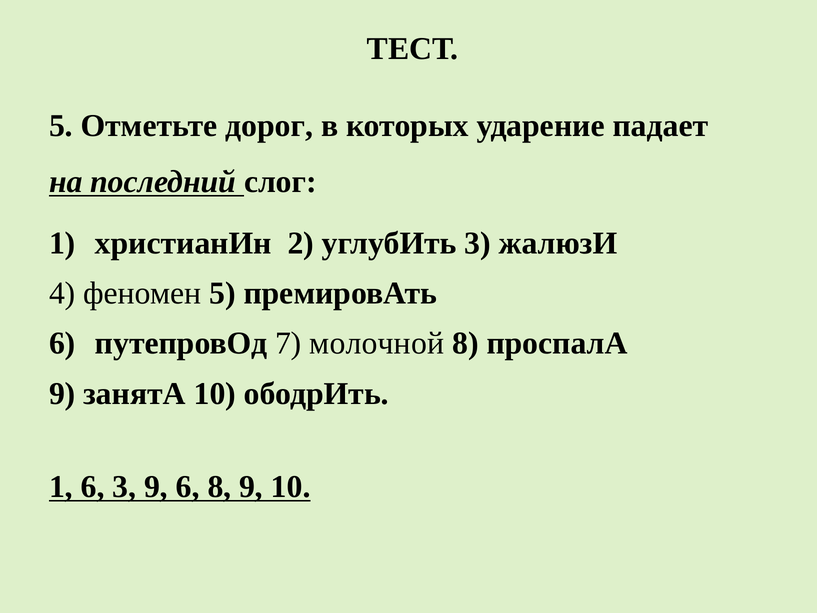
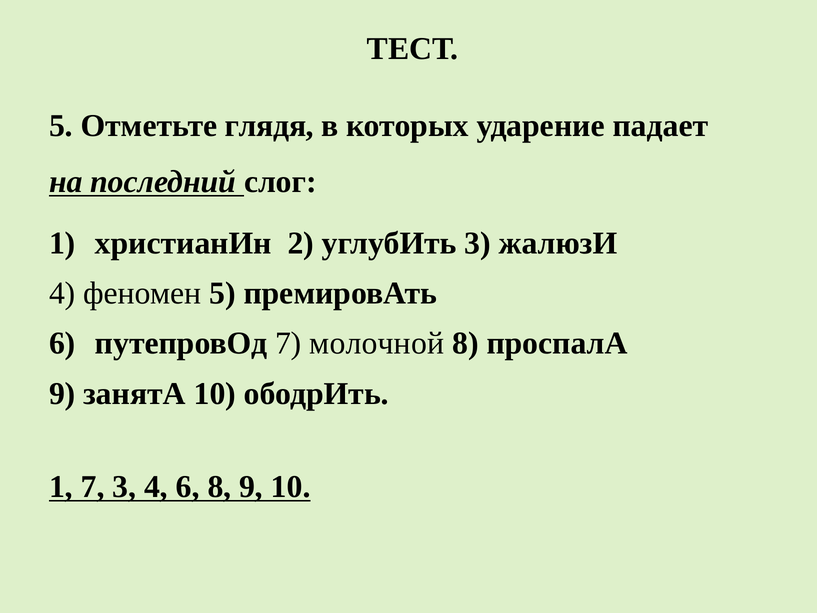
дорог: дорог -> глядя
1 6: 6 -> 7
3 9: 9 -> 4
